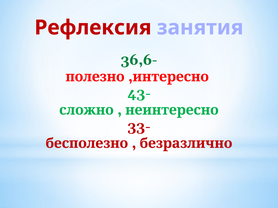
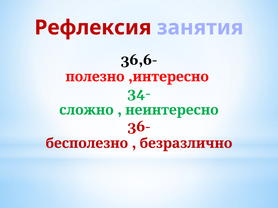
36,6- colour: green -> black
43-: 43- -> 34-
33-: 33- -> 36-
